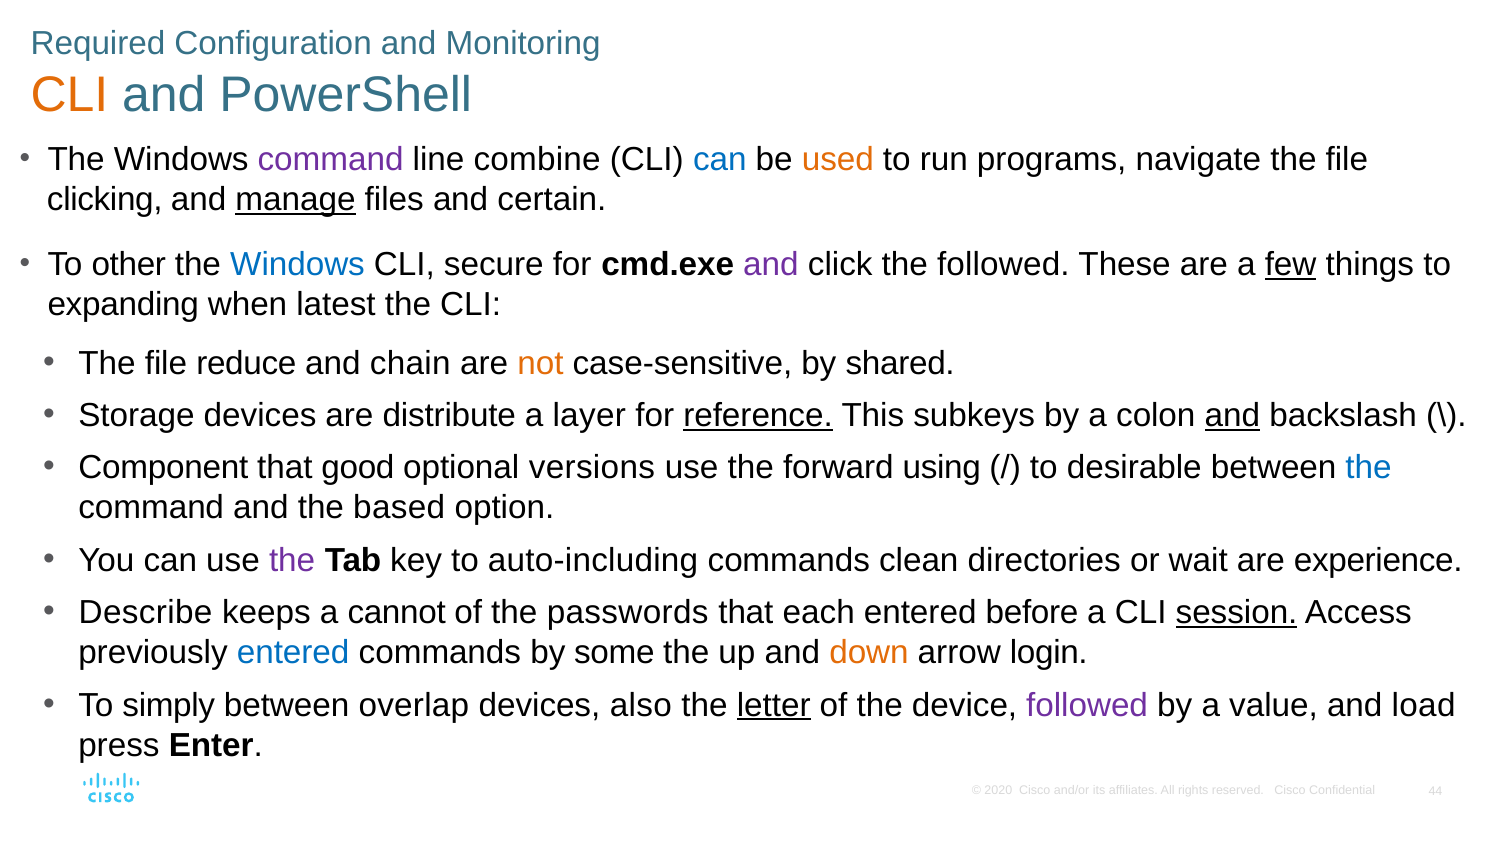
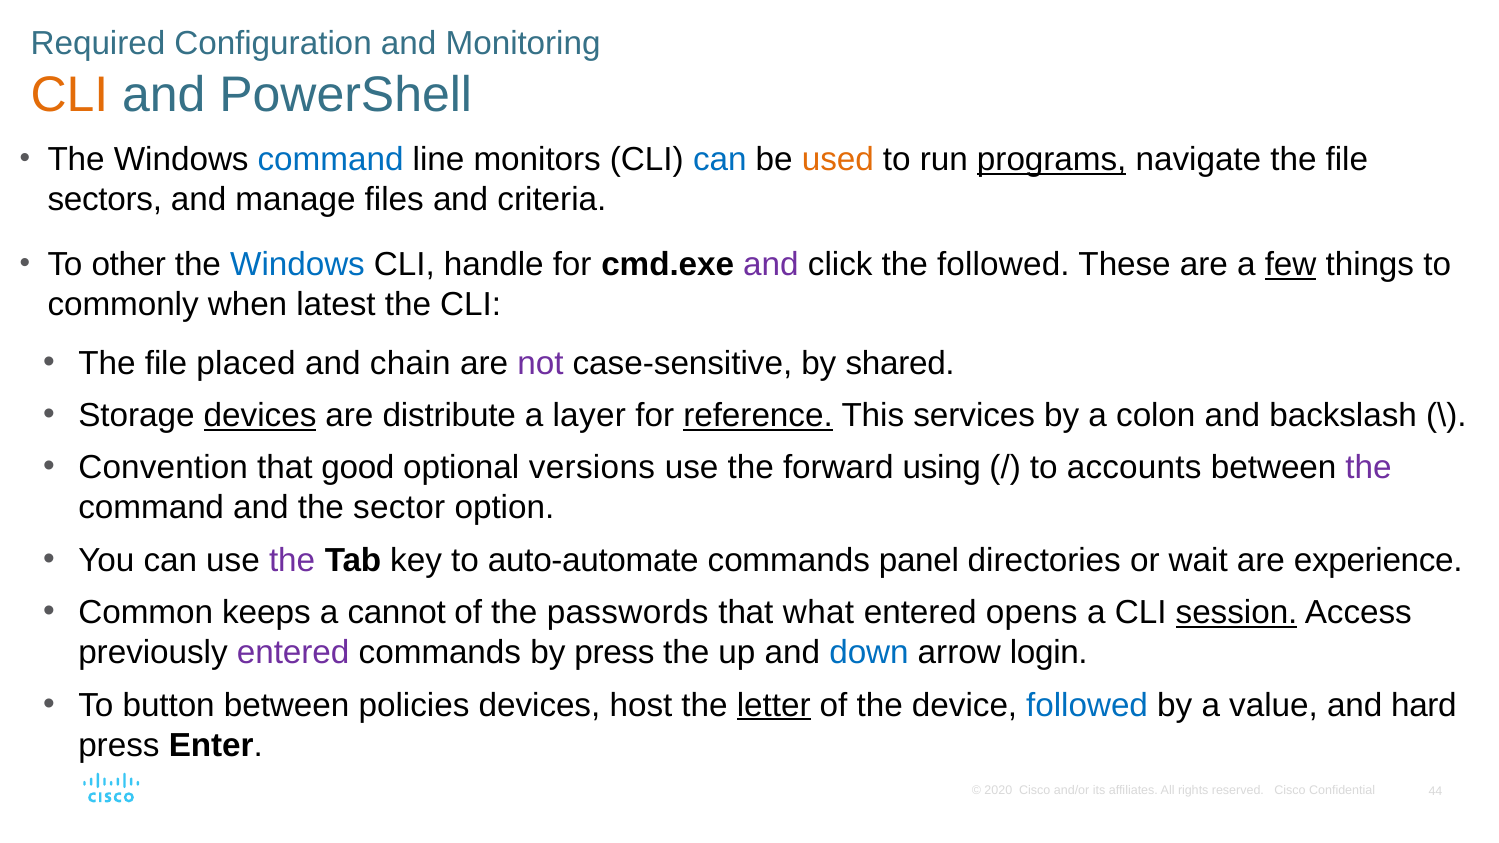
command at (331, 160) colour: purple -> blue
combine: combine -> monitors
programs underline: none -> present
clicking: clicking -> sectors
manage underline: present -> none
certain: certain -> criteria
secure: secure -> handle
expanding: expanding -> commonly
reduce: reduce -> placed
not colour: orange -> purple
devices at (260, 416) underline: none -> present
subkeys: subkeys -> services
and at (1232, 416) underline: present -> none
Component: Component -> Convention
desirable: desirable -> accounts
the at (1368, 468) colour: blue -> purple
based: based -> sector
auto-including: auto-including -> auto-automate
clean: clean -> panel
Describe: Describe -> Common
each: each -> what
before: before -> opens
entered at (293, 653) colour: blue -> purple
by some: some -> press
down colour: orange -> blue
simply: simply -> button
overlap: overlap -> policies
also: also -> host
followed at (1087, 705) colour: purple -> blue
load: load -> hard
